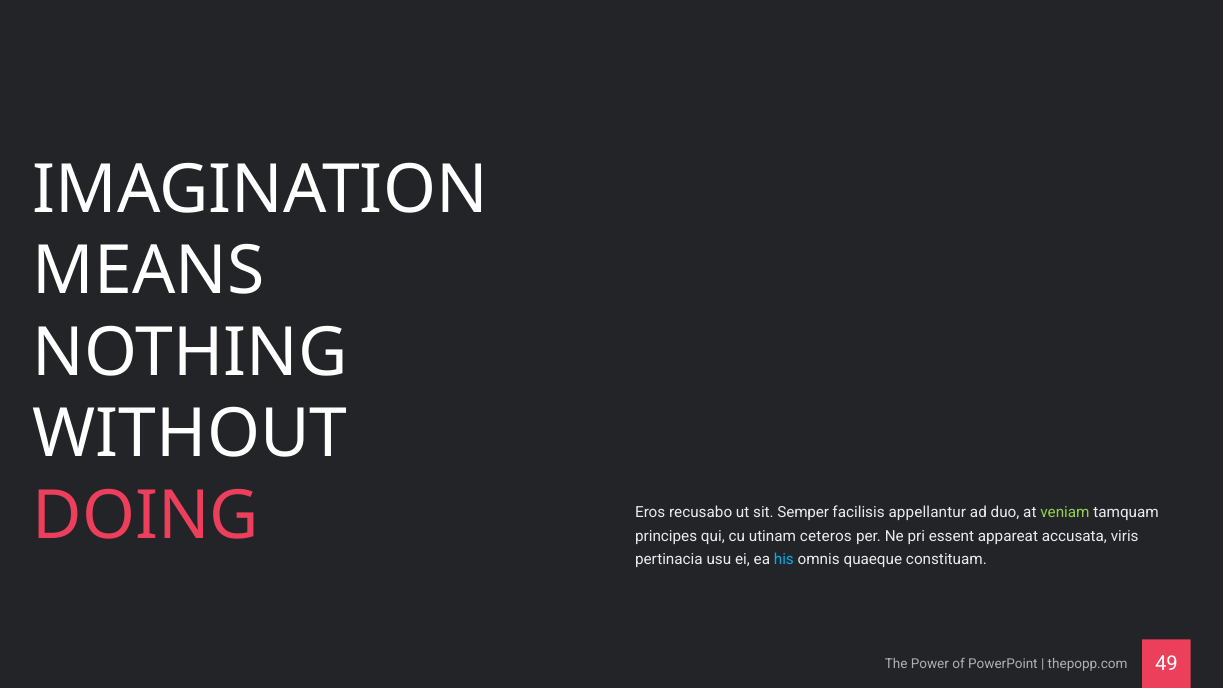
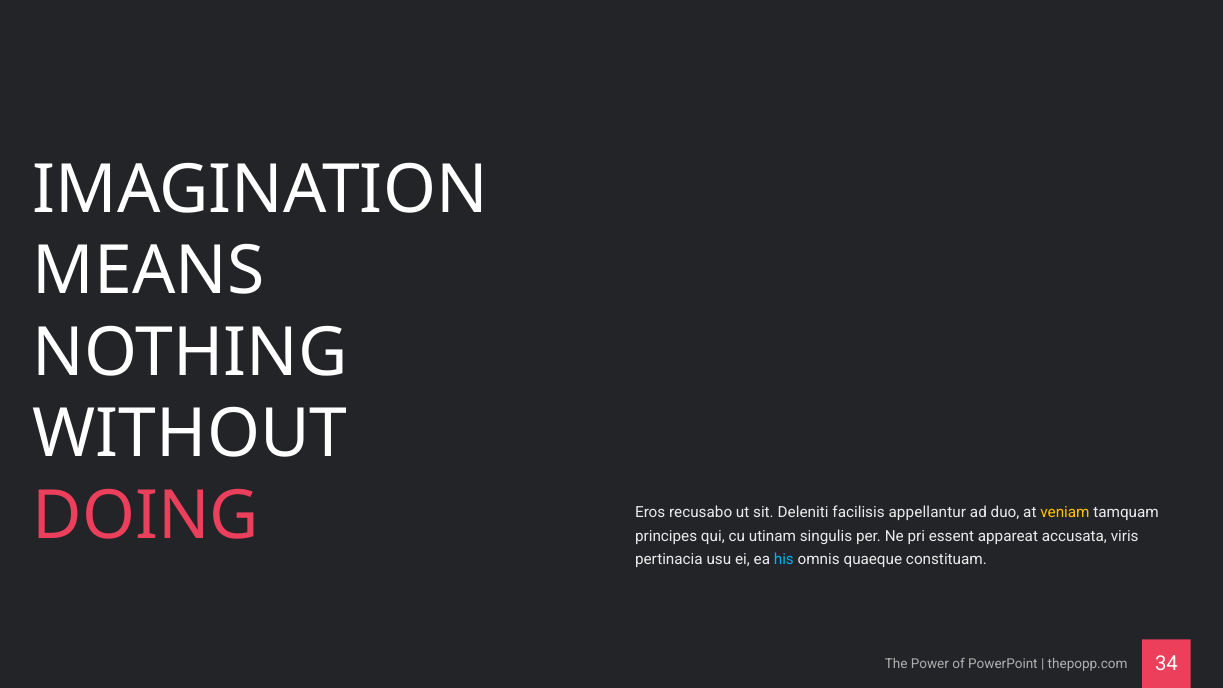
Semper: Semper -> Deleniti
veniam colour: light green -> yellow
ceteros: ceteros -> singulis
49: 49 -> 34
